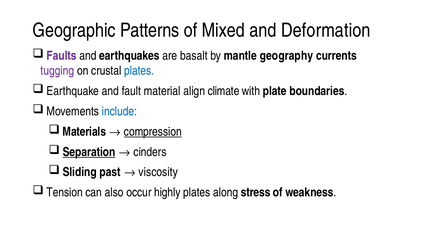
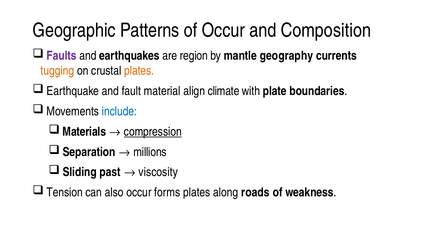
of Mixed: Mixed -> Occur
Deformation: Deformation -> Composition
basalt: basalt -> region
tugging colour: purple -> orange
plates at (139, 71) colour: blue -> orange
Separation underline: present -> none
cinders: cinders -> millions
highly: highly -> forms
stress: stress -> roads
